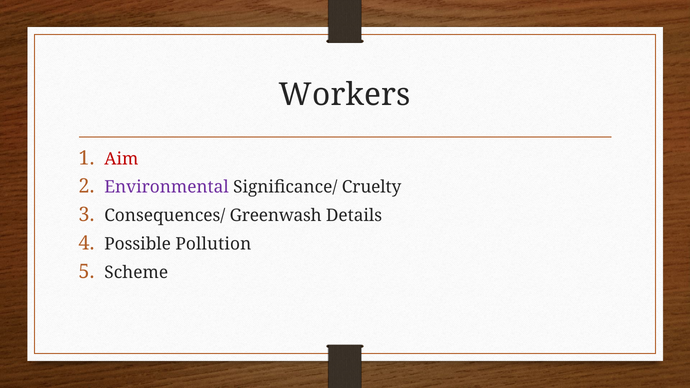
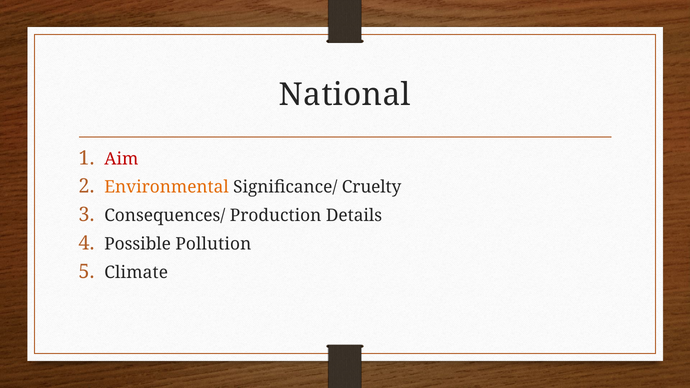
Workers: Workers -> National
Environmental colour: purple -> orange
Greenwash: Greenwash -> Production
Scheme: Scheme -> Climate
